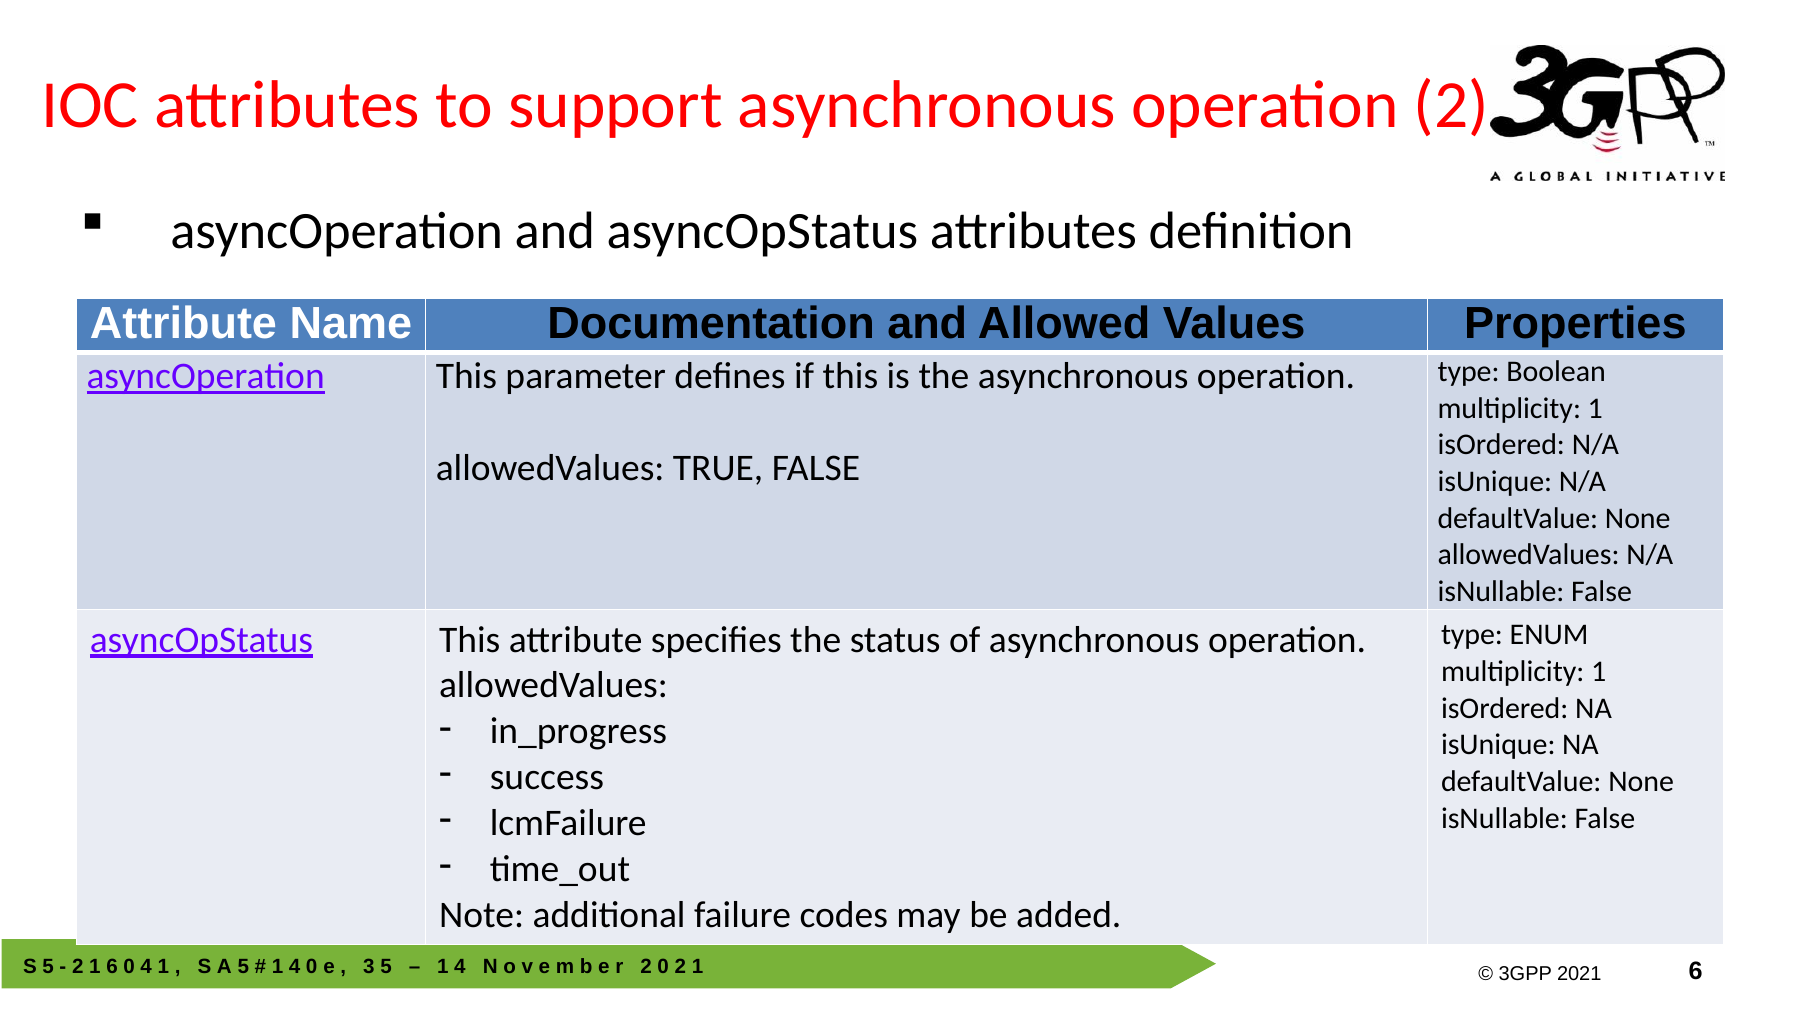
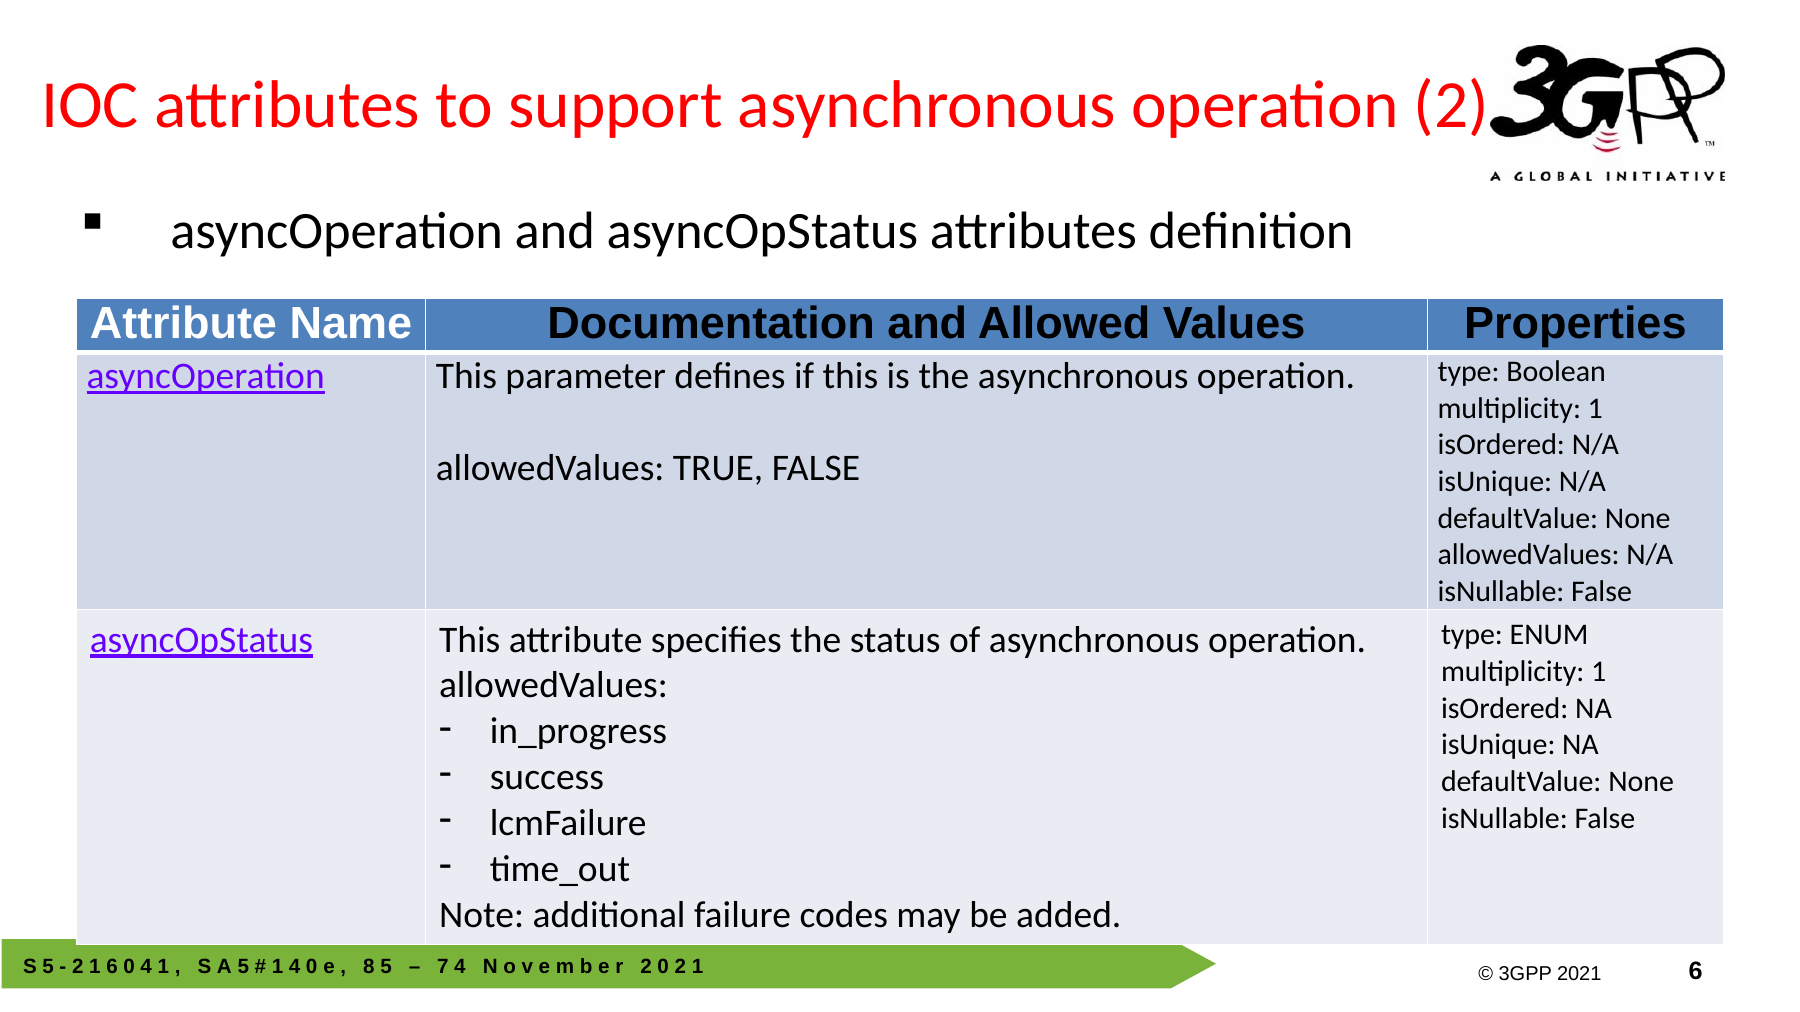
3: 3 -> 8
1 at (443, 967): 1 -> 7
